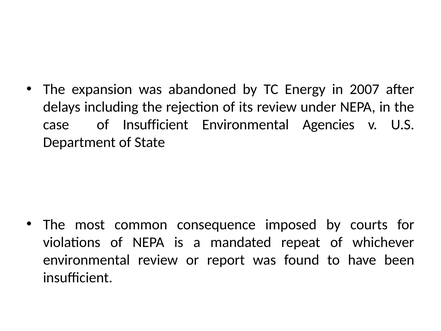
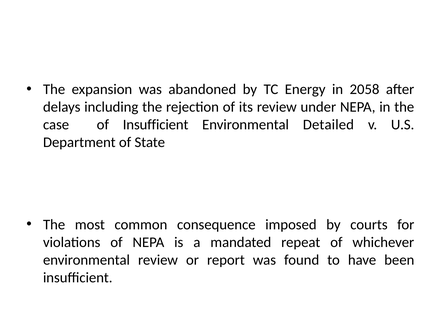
2007: 2007 -> 2058
Agencies: Agencies -> Detailed
